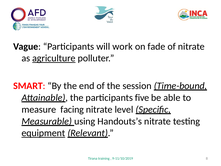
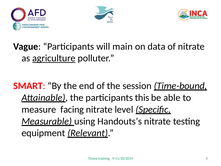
work: work -> main
fade: fade -> data
five: five -> this
equipment underline: present -> none
